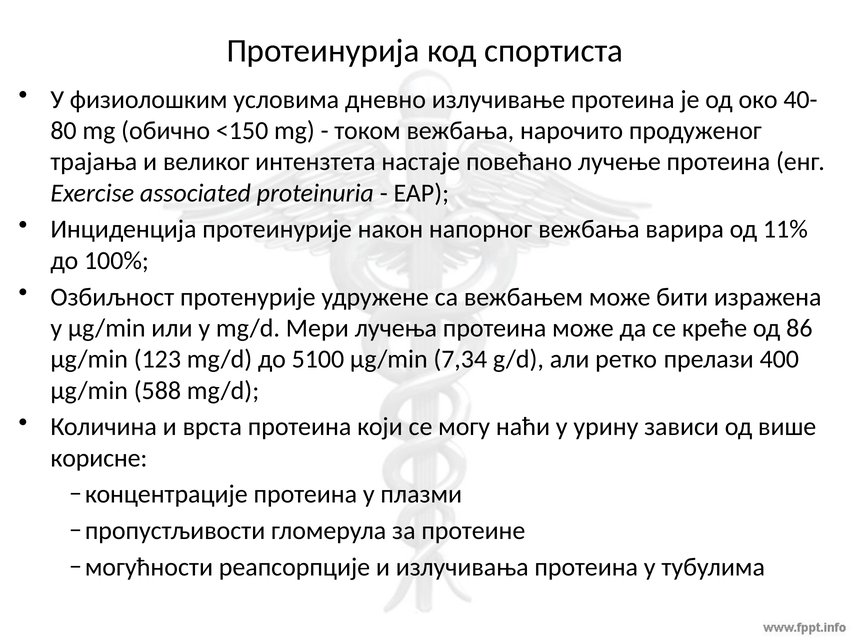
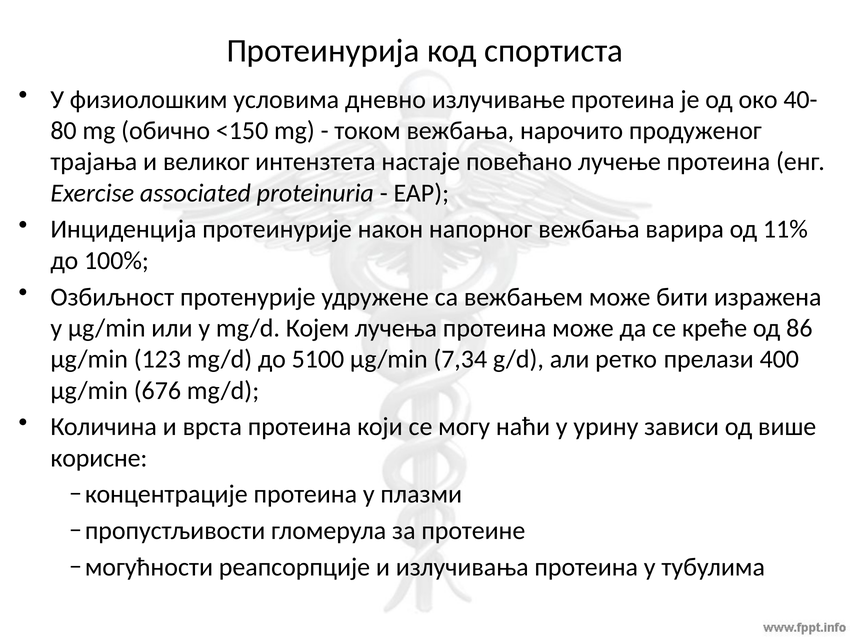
Мери: Мери -> Којем
588: 588 -> 676
